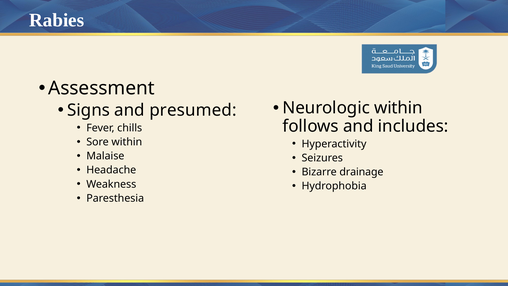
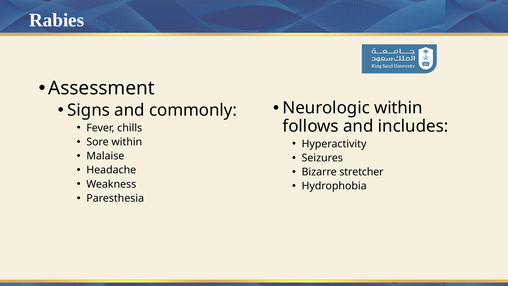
presumed: presumed -> commonly
drainage: drainage -> stretcher
